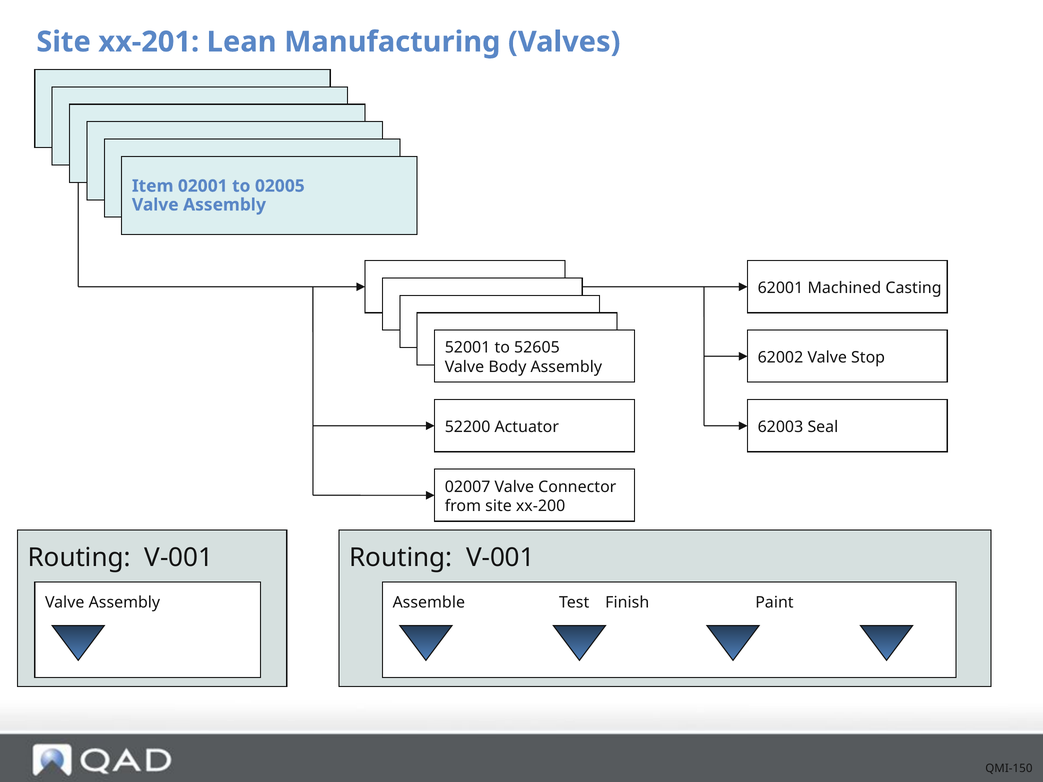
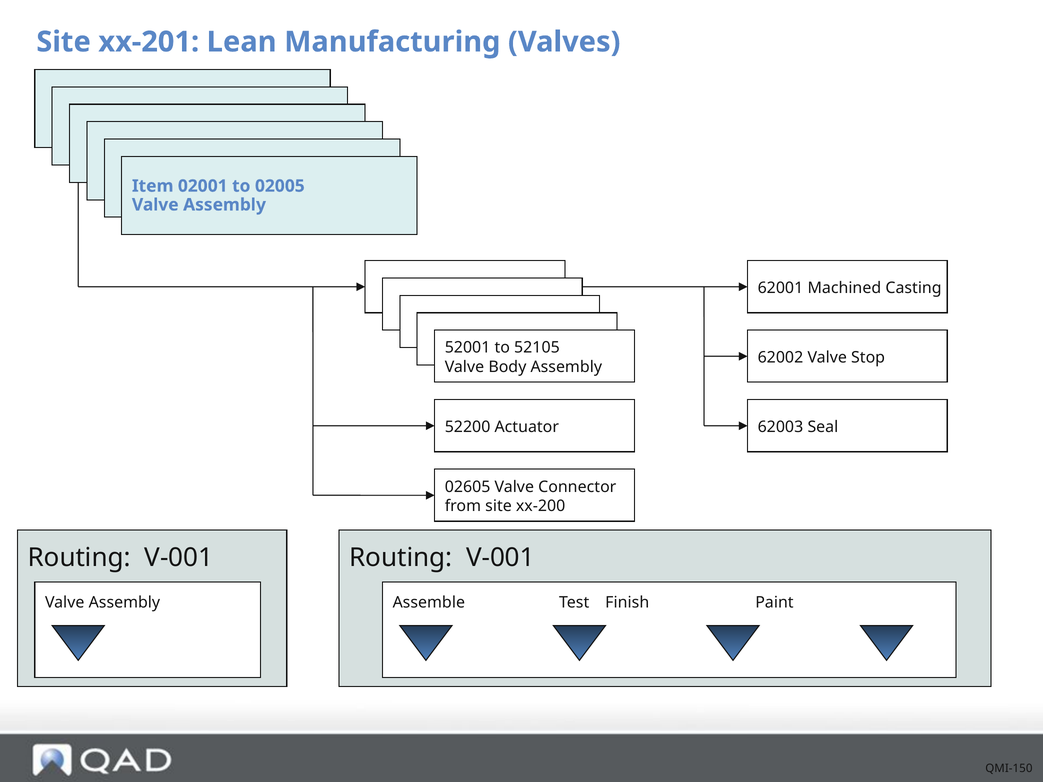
52605: 52605 -> 52105
02007: 02007 -> 02605
